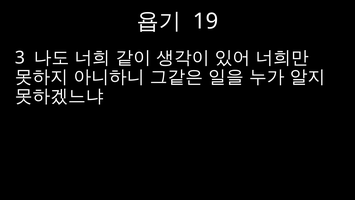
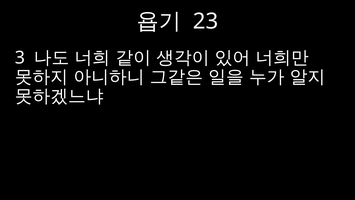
19: 19 -> 23
